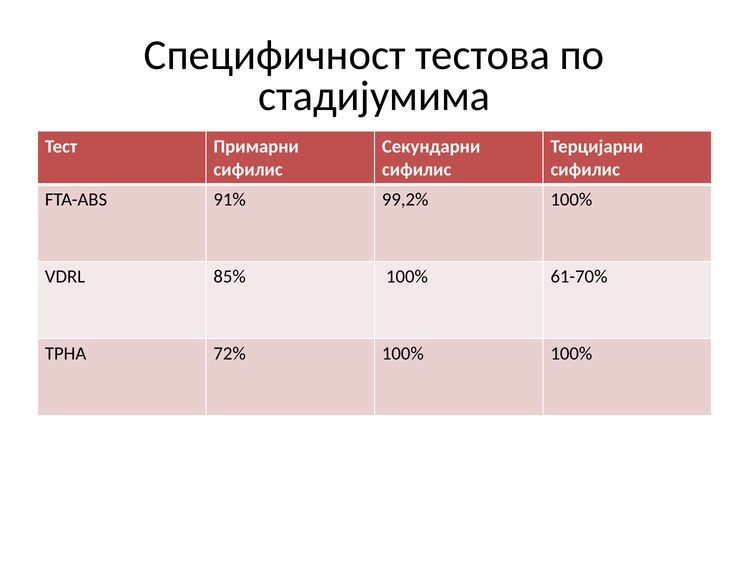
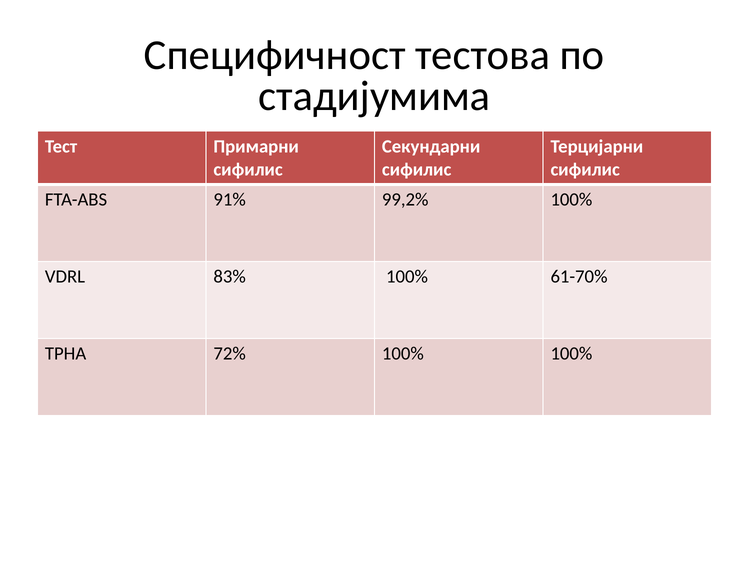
85%: 85% -> 83%
